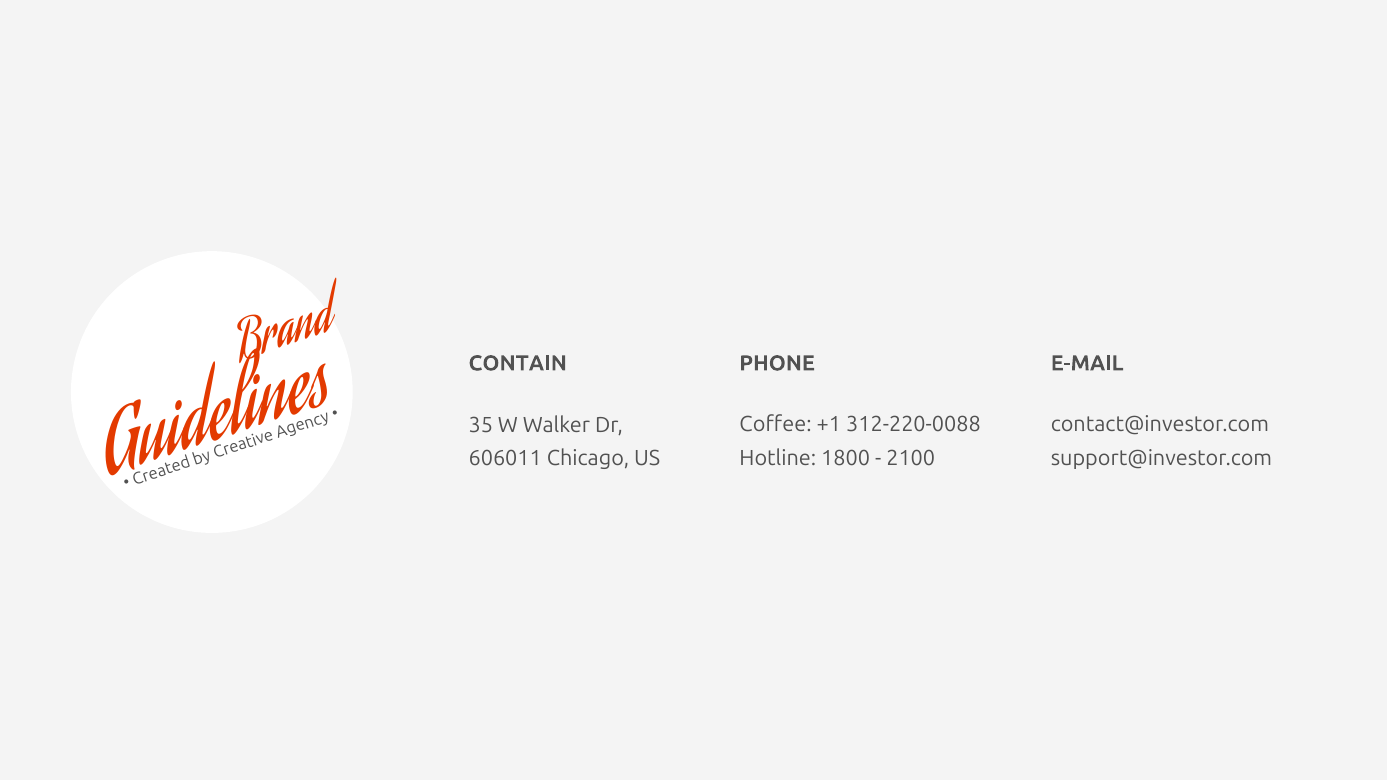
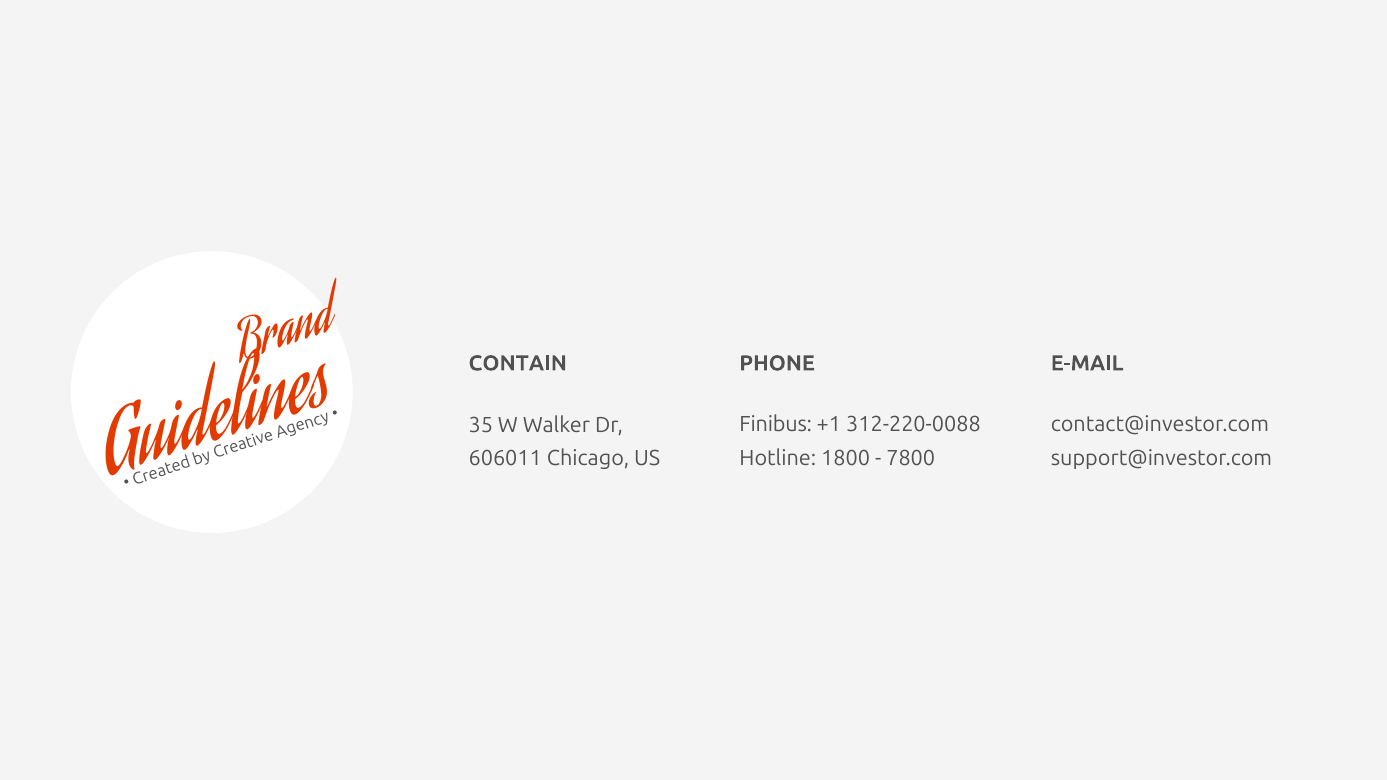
Coffee: Coffee -> Finibus
2100: 2100 -> 7800
